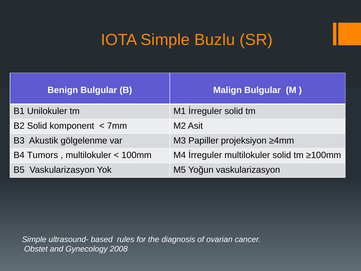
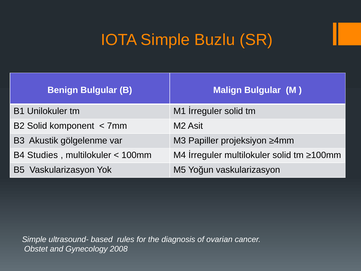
Tumors: Tumors -> Studies
